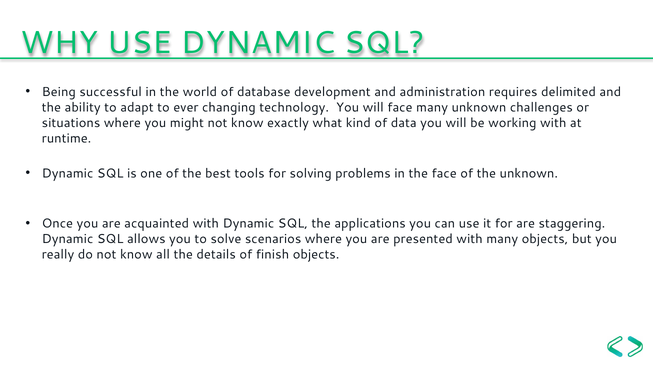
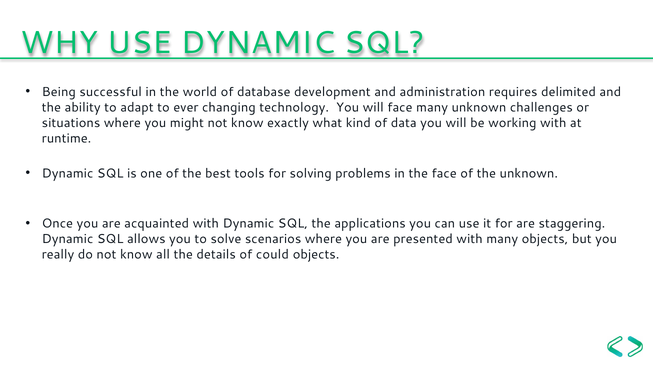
finish: finish -> could
